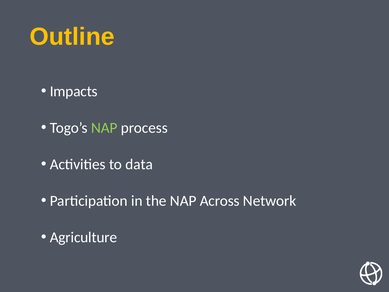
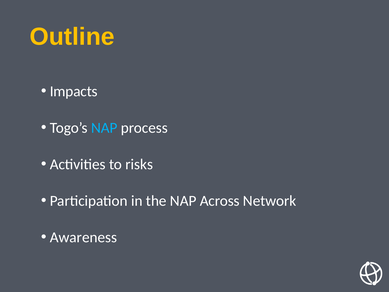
NAP at (104, 128) colour: light green -> light blue
data: data -> risks
Agriculture: Agriculture -> Awareness
